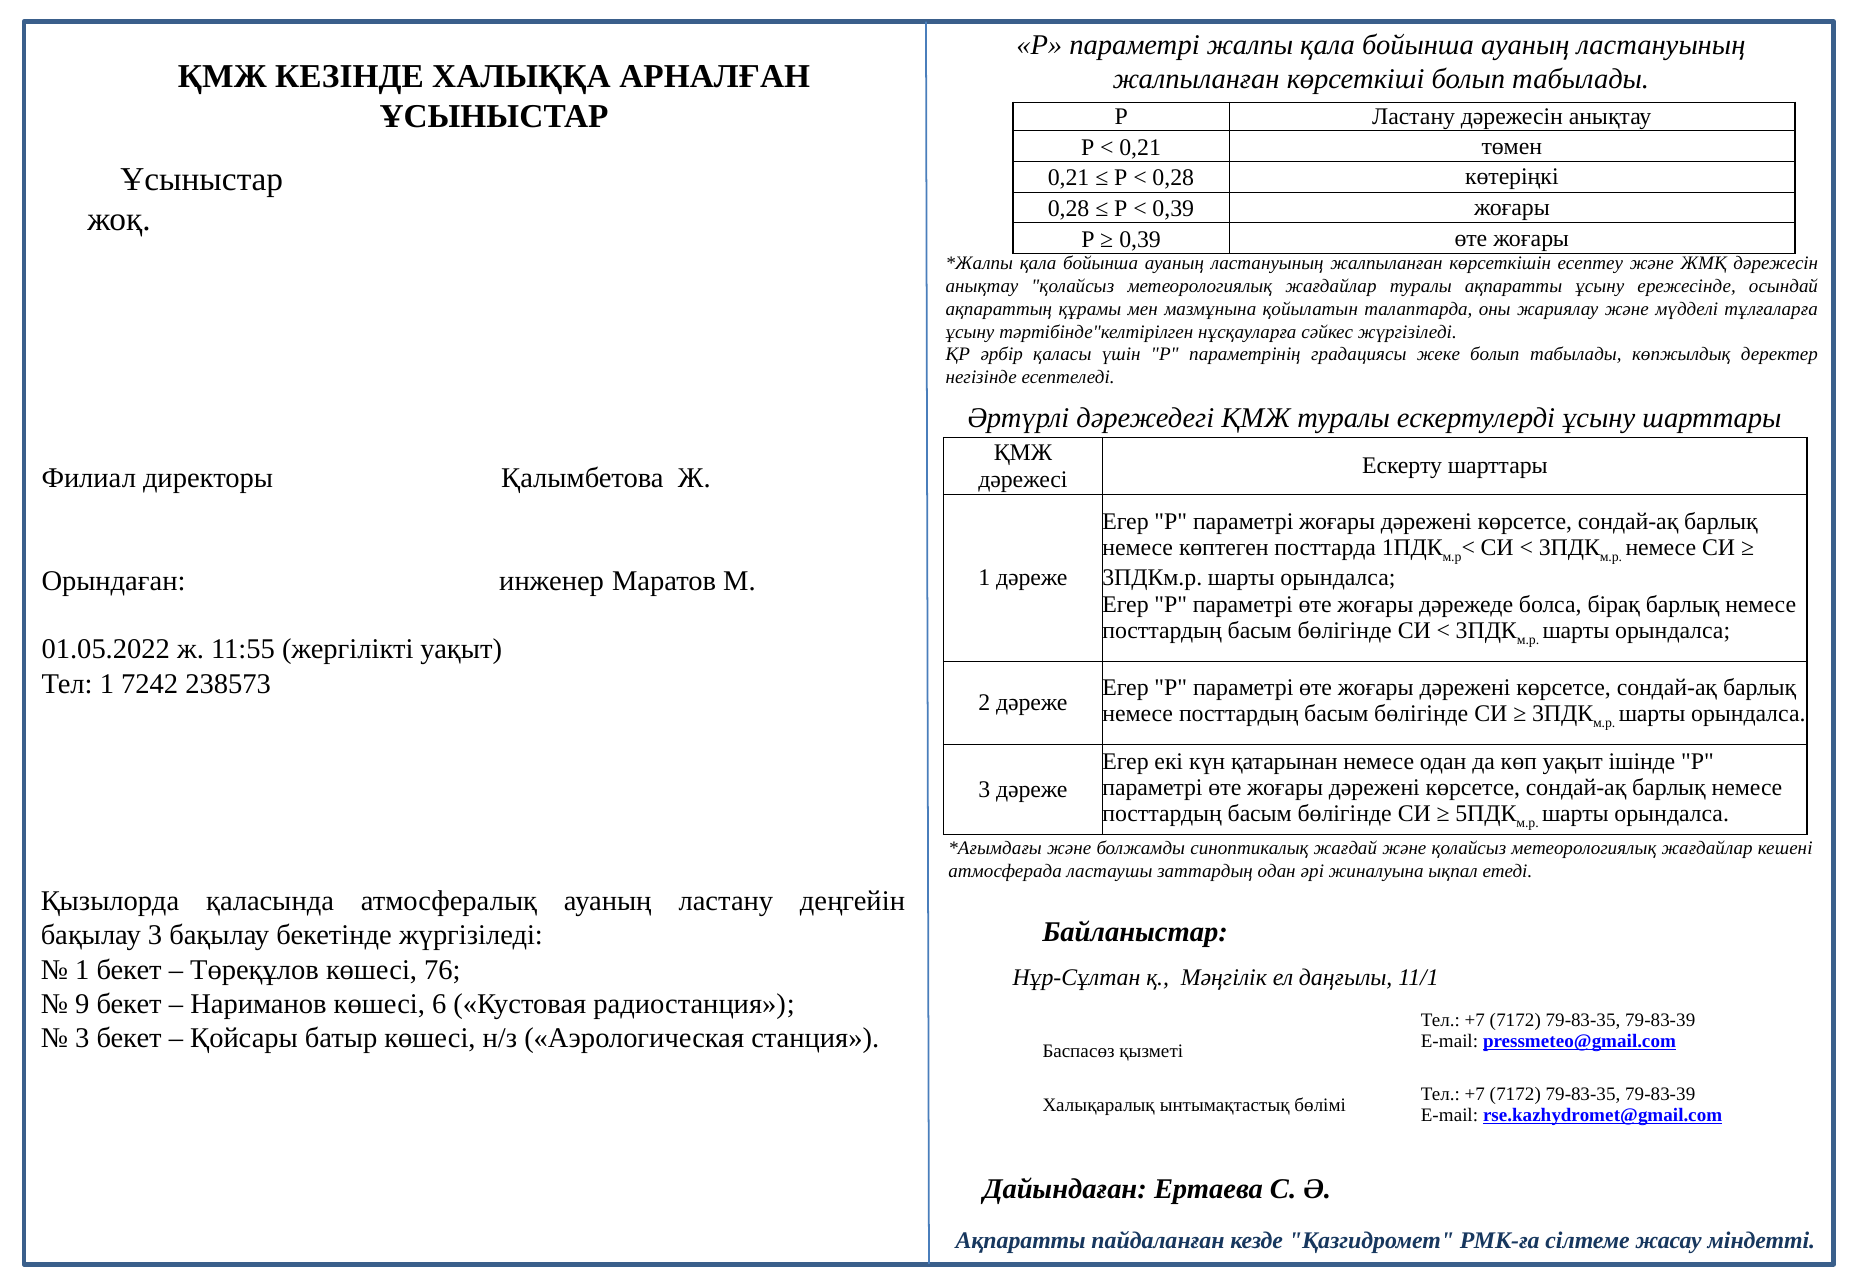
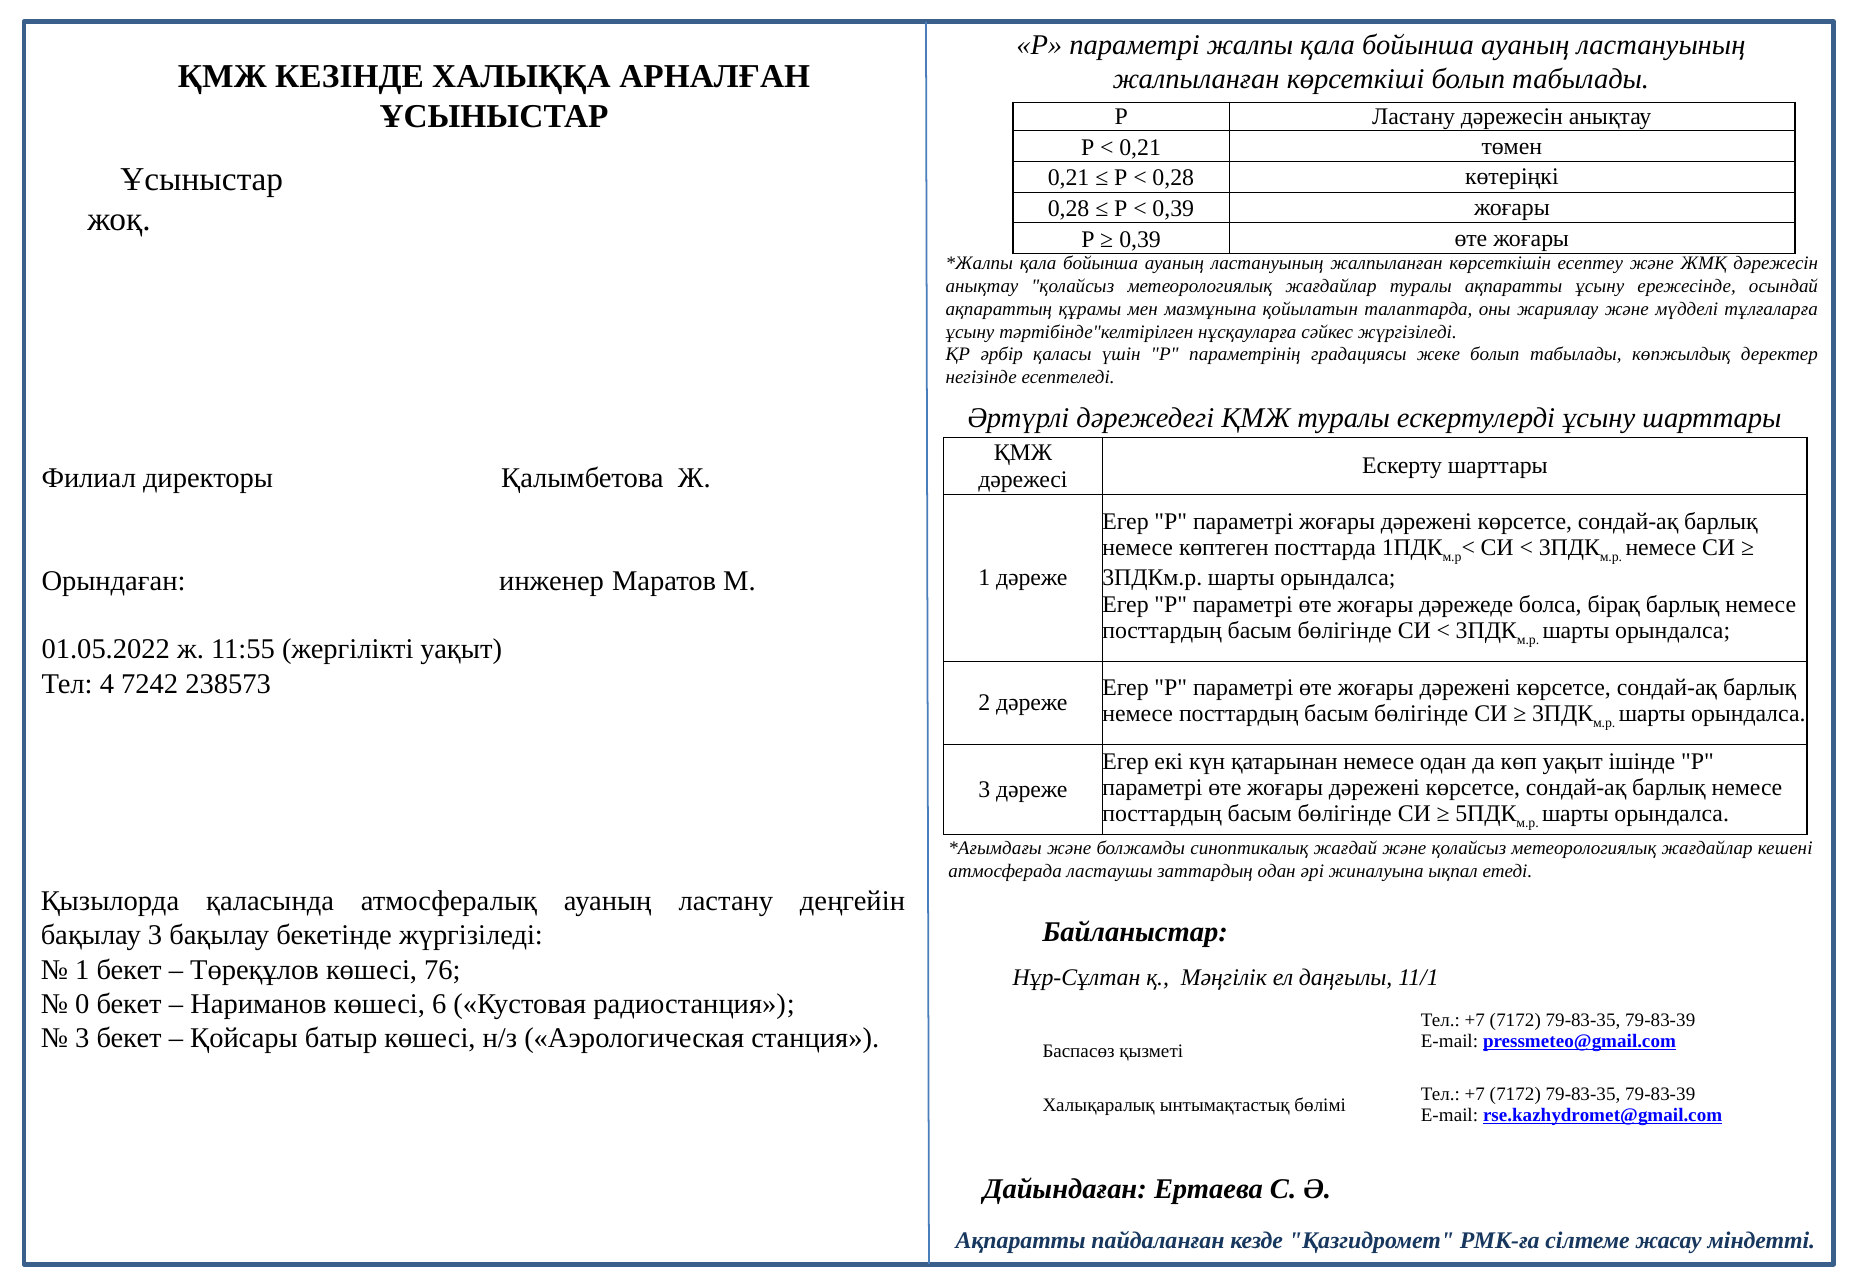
Тел 1: 1 -> 4
9: 9 -> 0
